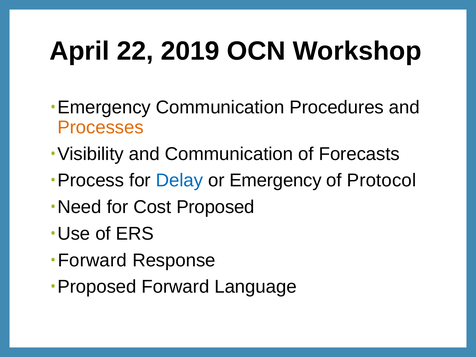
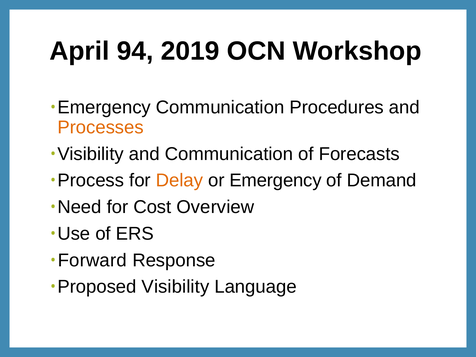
22: 22 -> 94
Delay colour: blue -> orange
Protocol: Protocol -> Demand
Cost Proposed: Proposed -> Overview
Proposed Forward: Forward -> Visibility
